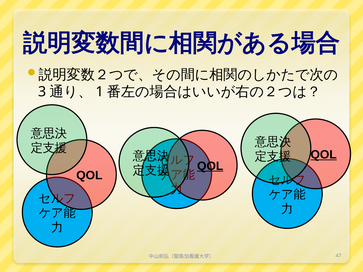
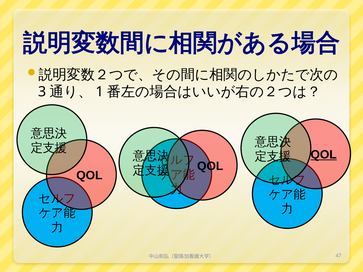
QOL at (210, 166) underline: present -> none
